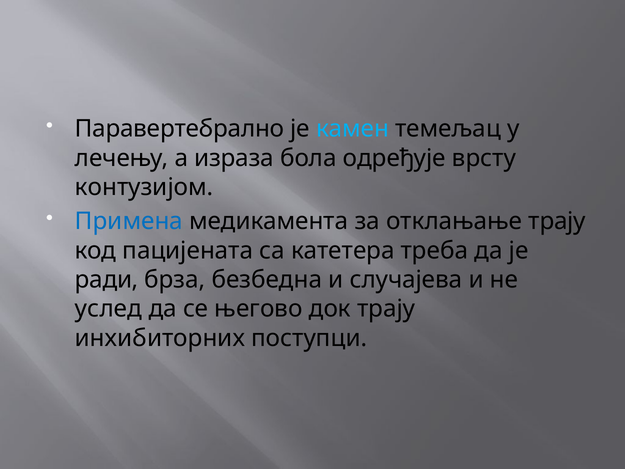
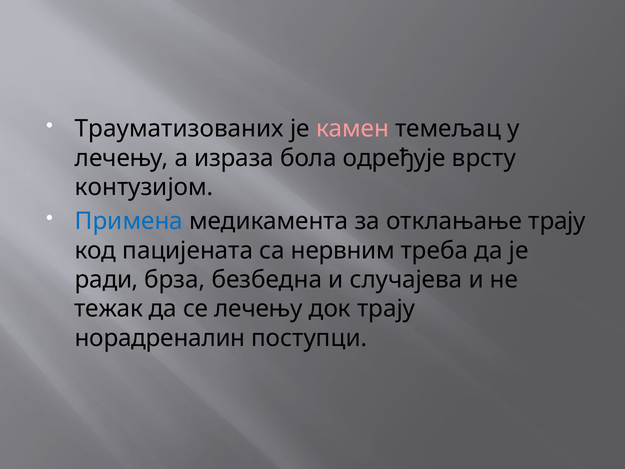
Паравертебрално: Паравертебрално -> Трауматизованих
камен colour: light blue -> pink
катетера: катетера -> нервним
услед: услед -> тежак
се његово: његово -> лечењу
инхибиторних: инхибиторних -> норадреналин
